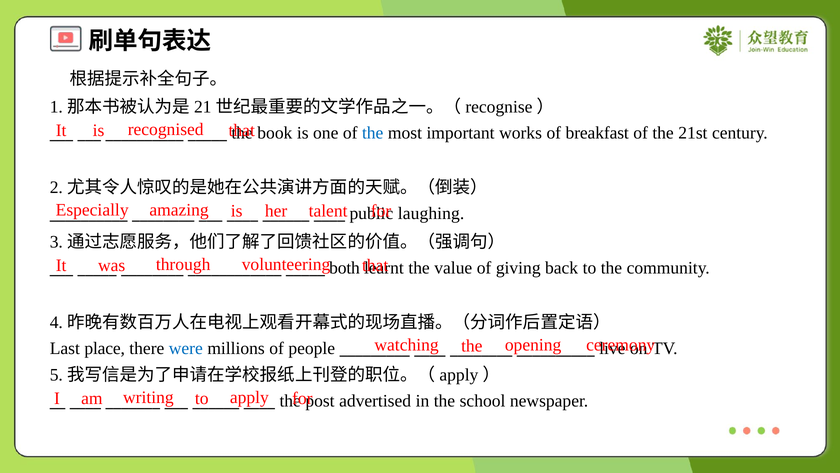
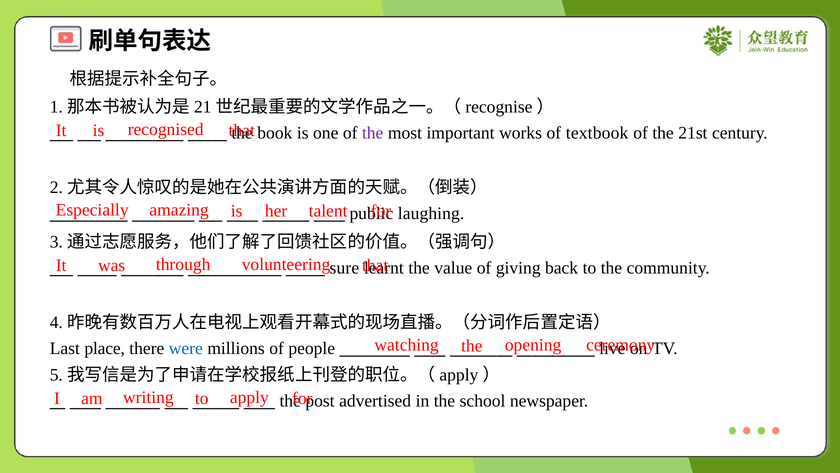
the at (373, 133) colour: blue -> purple
breakfast: breakfast -> textbook
both: both -> sure
